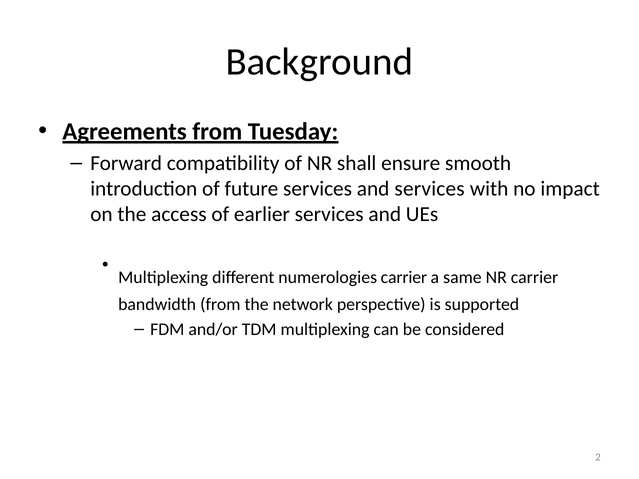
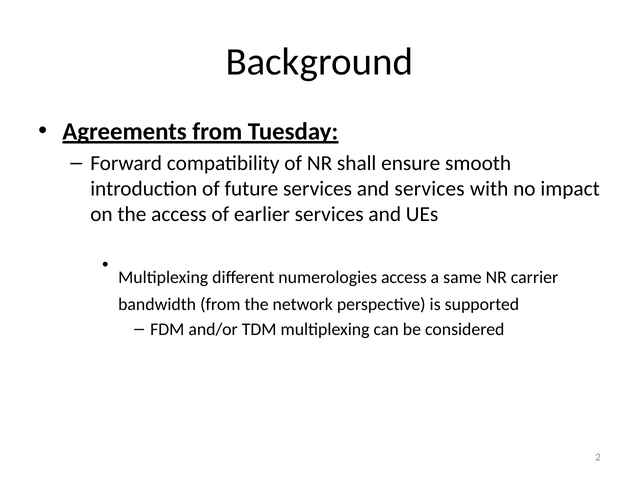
numerologies carrier: carrier -> access
